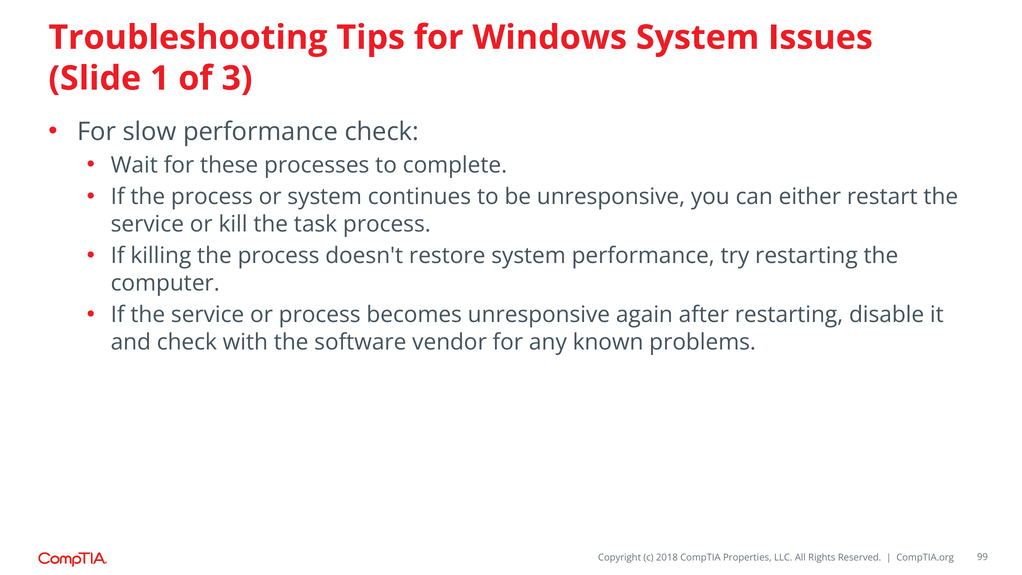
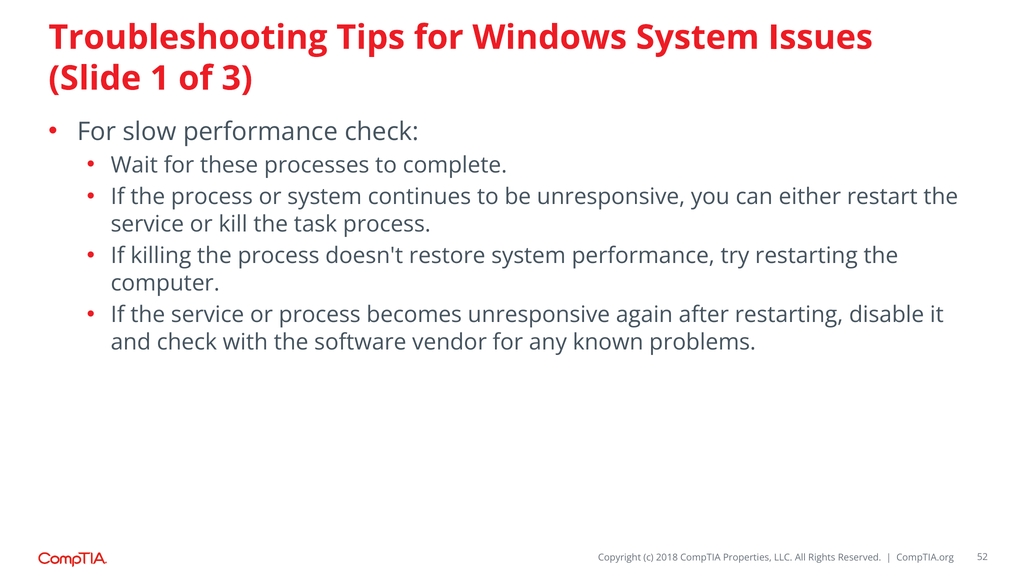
99: 99 -> 52
